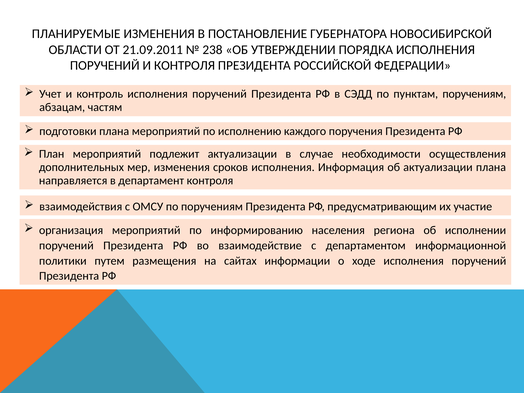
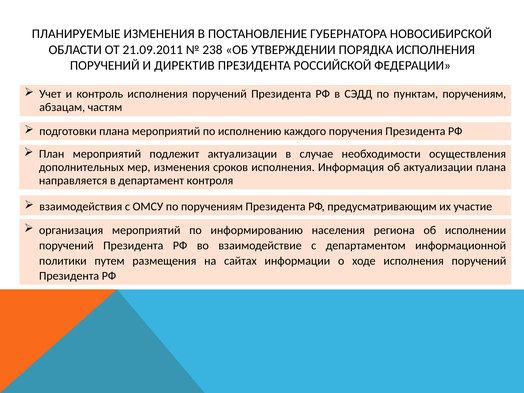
И КОНТРОЛЯ: КОНТРОЛЯ -> ДИРЕКТИВ
